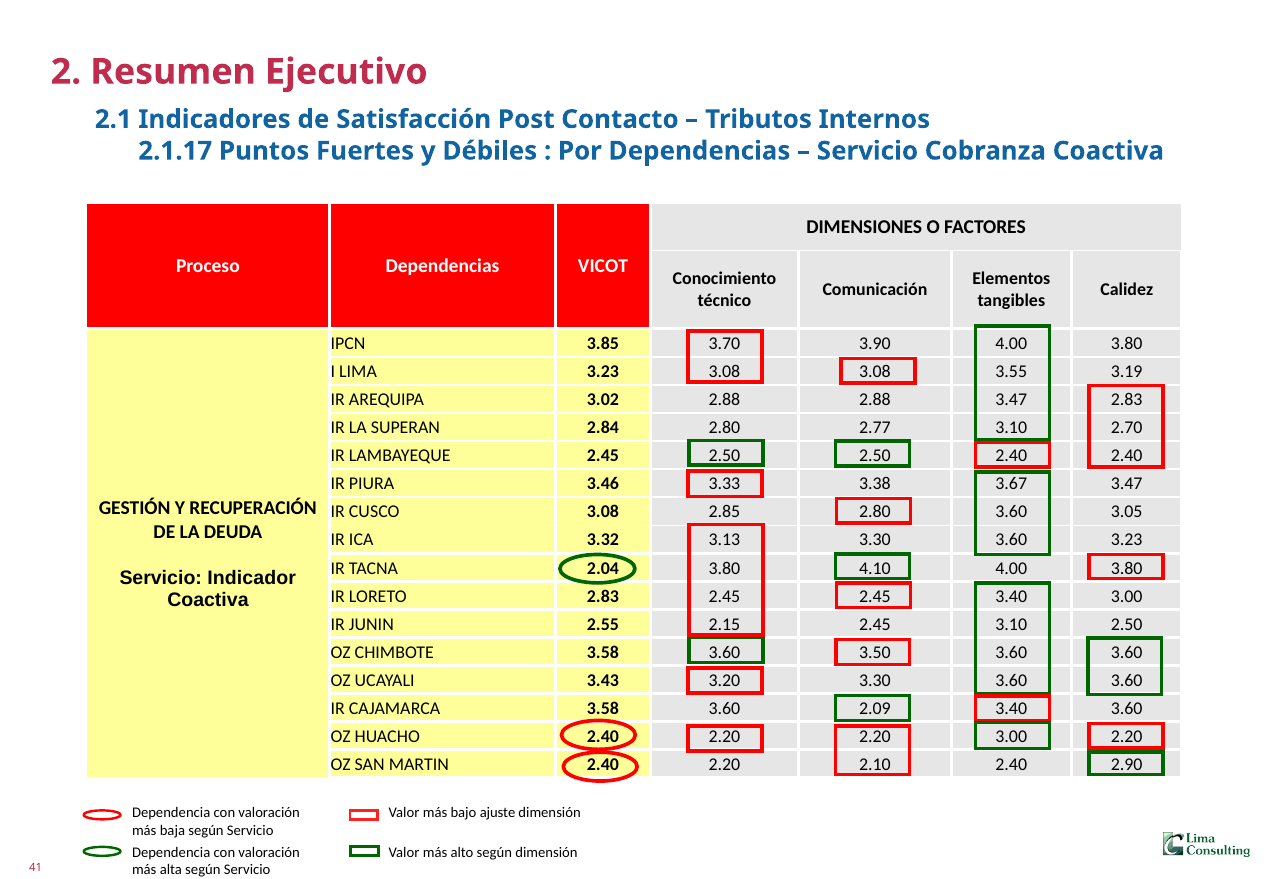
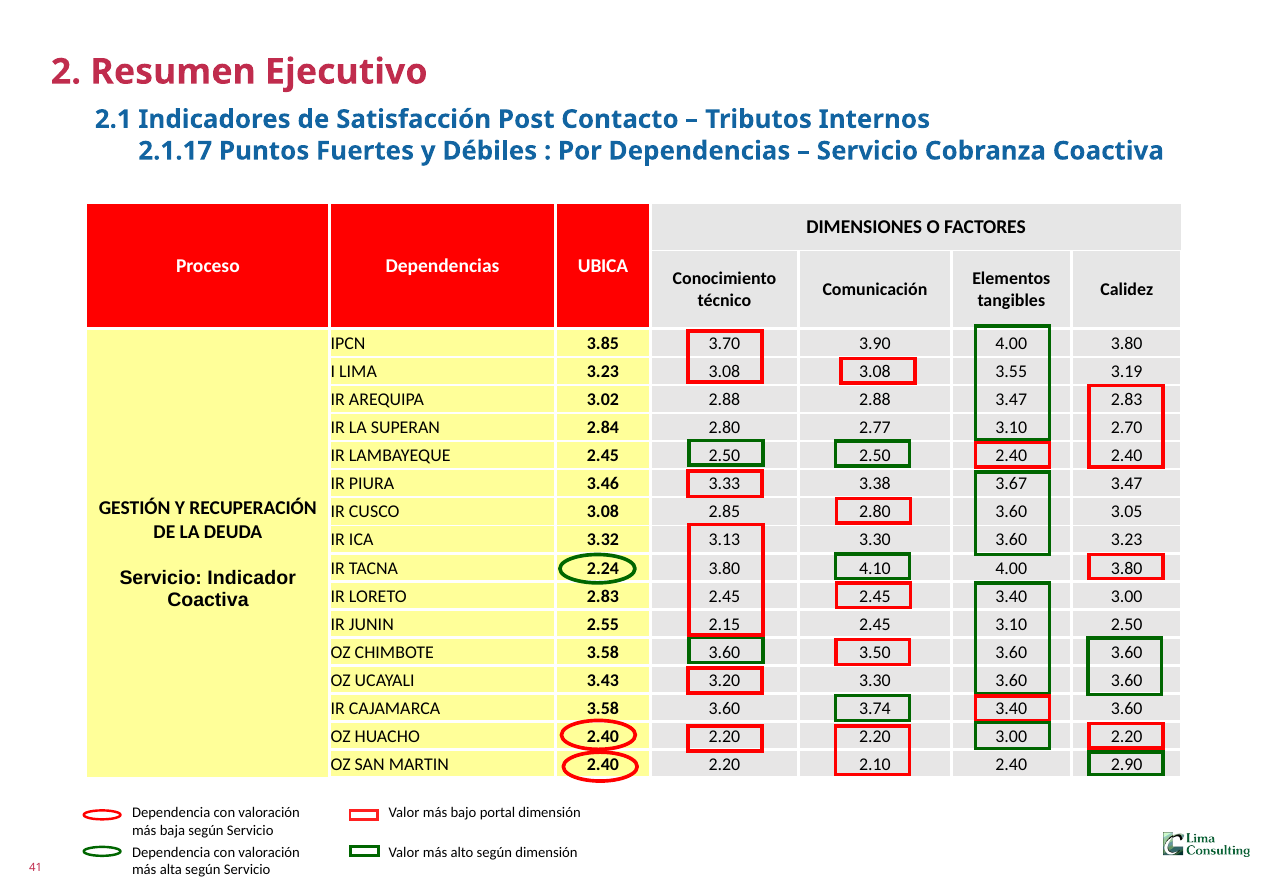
VICOT: VICOT -> UBICA
2.04: 2.04 -> 2.24
2.09: 2.09 -> 3.74
ajuste: ajuste -> portal
